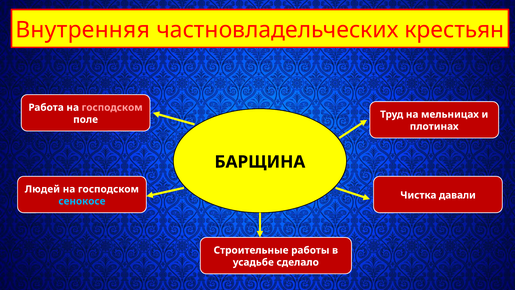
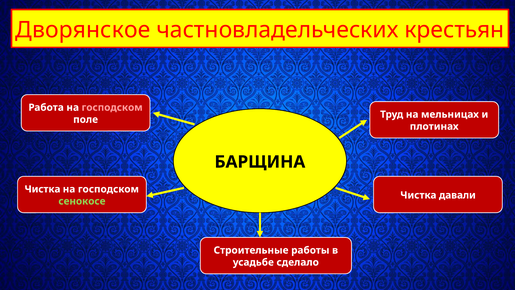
Внутренняя: Внутренняя -> Дворянское
Людей at (42, 189): Людей -> Чистка
сенокосе colour: light blue -> light green
